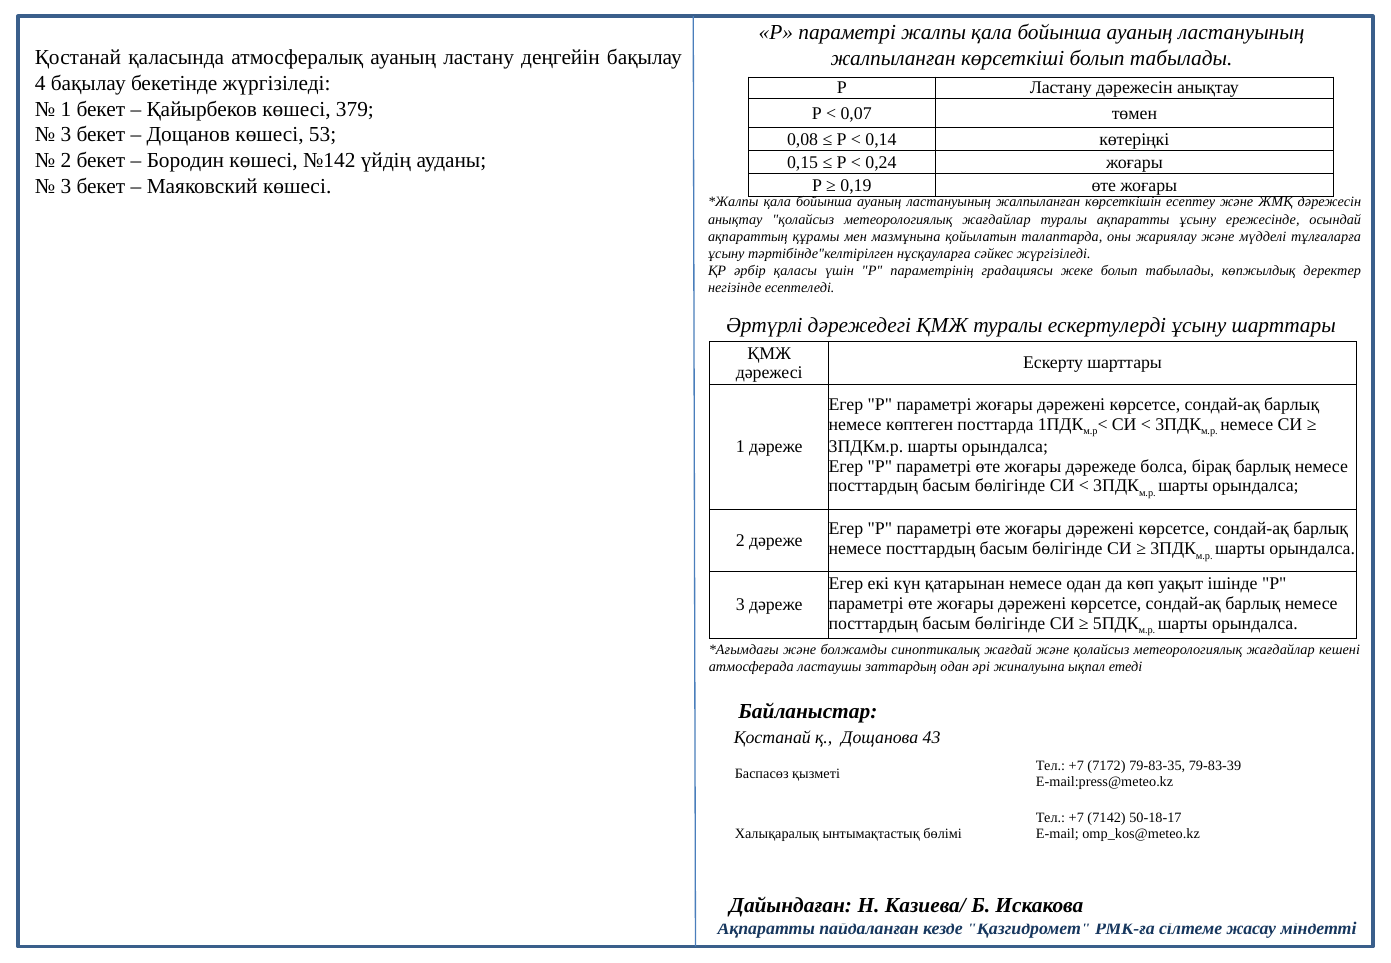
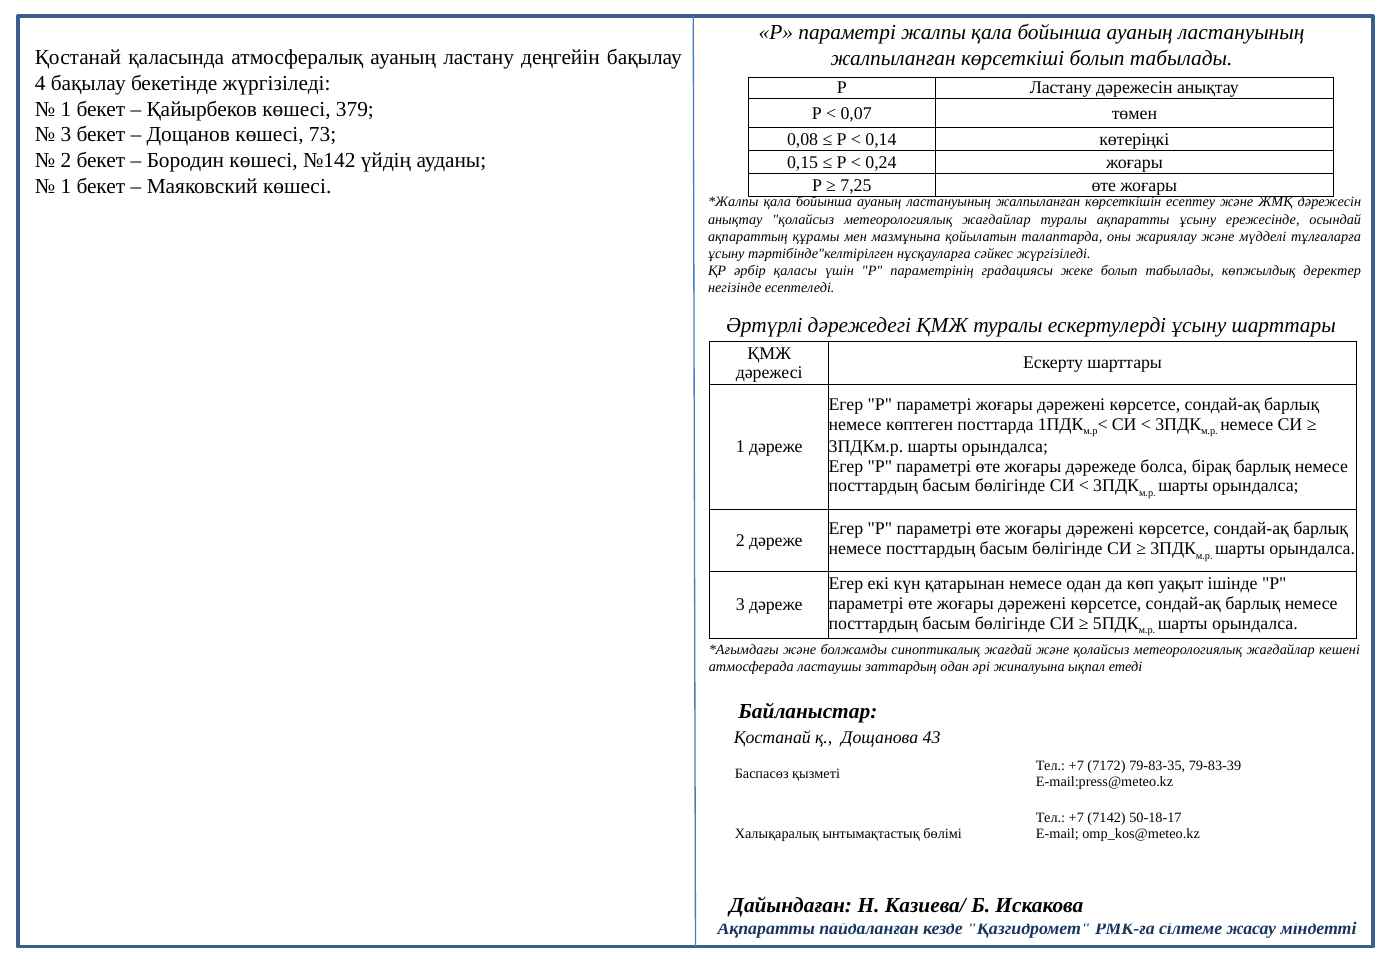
53: 53 -> 73
3 at (66, 186): 3 -> 1
0,19: 0,19 -> 7,25
